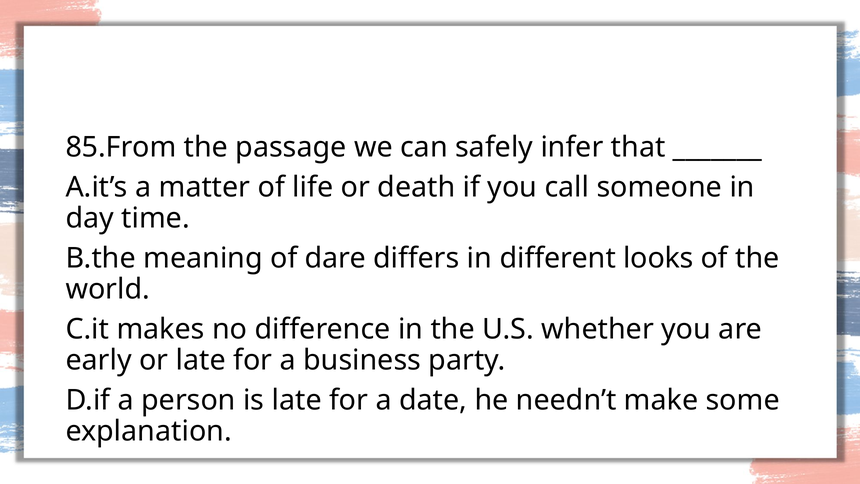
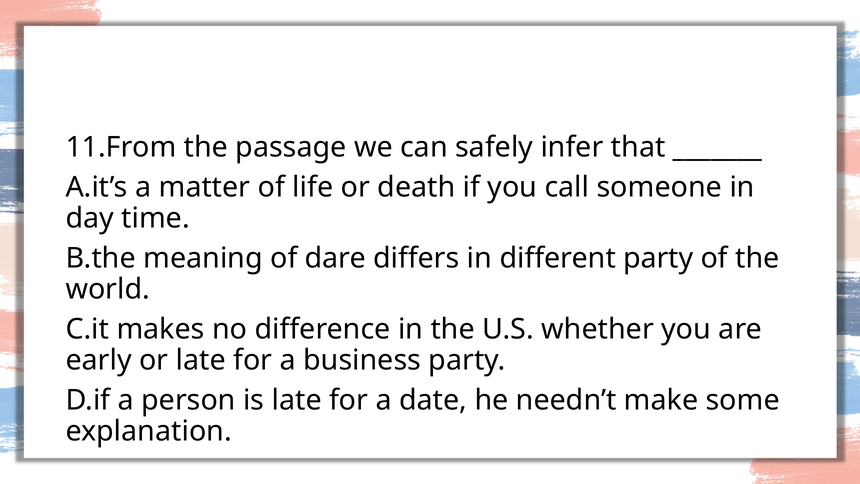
85.From: 85.From -> 11.From
different looks: looks -> party
